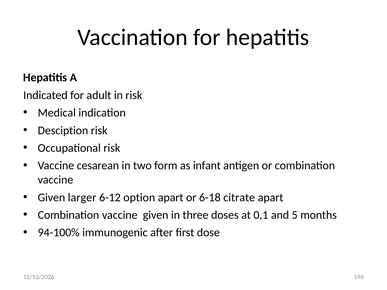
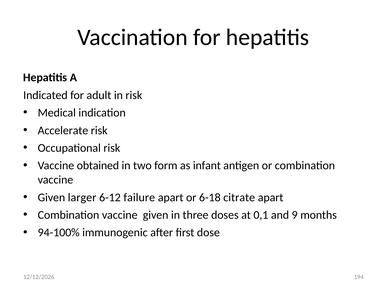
Desciption: Desciption -> Accelerate
cesarean: cesarean -> obtained
option: option -> failure
5: 5 -> 9
